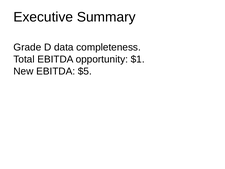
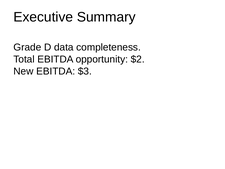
$1: $1 -> $2
$5: $5 -> $3
